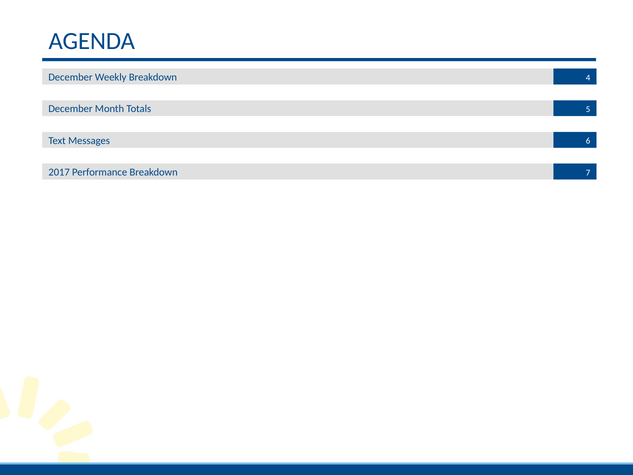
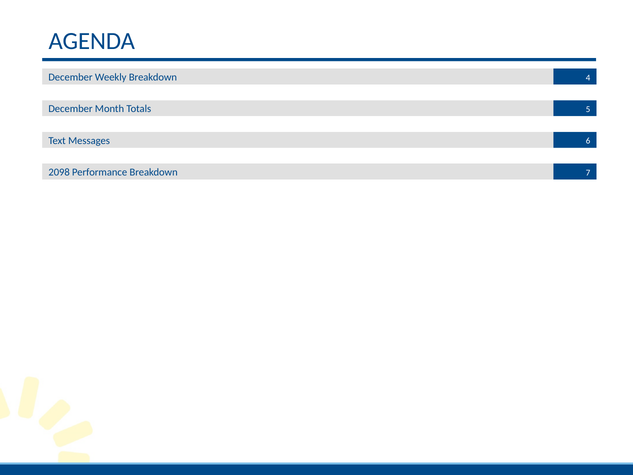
2017: 2017 -> 2098
